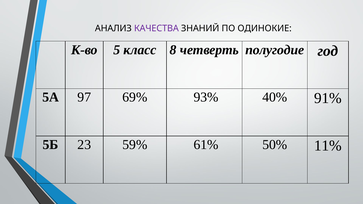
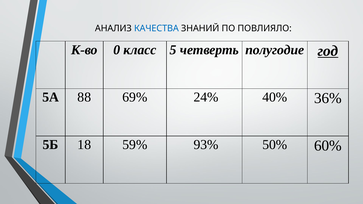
КАЧЕСТВА colour: purple -> blue
ОДИНОКИЕ: ОДИНОКИЕ -> ПОВЛИЯЛО
5: 5 -> 0
8: 8 -> 5
год underline: none -> present
97: 97 -> 88
93%: 93% -> 24%
91%: 91% -> 36%
23: 23 -> 18
61%: 61% -> 93%
11%: 11% -> 60%
